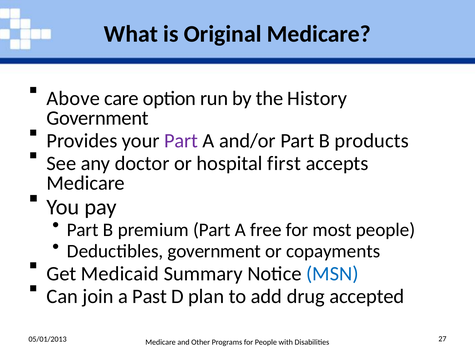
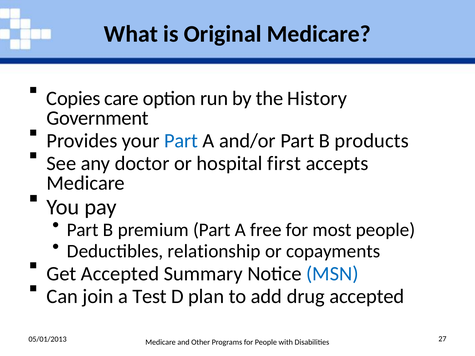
Above: Above -> Copies
Part at (181, 141) colour: purple -> blue
Deductibles government: government -> relationship
Get Medicaid: Medicaid -> Accepted
Past: Past -> Test
